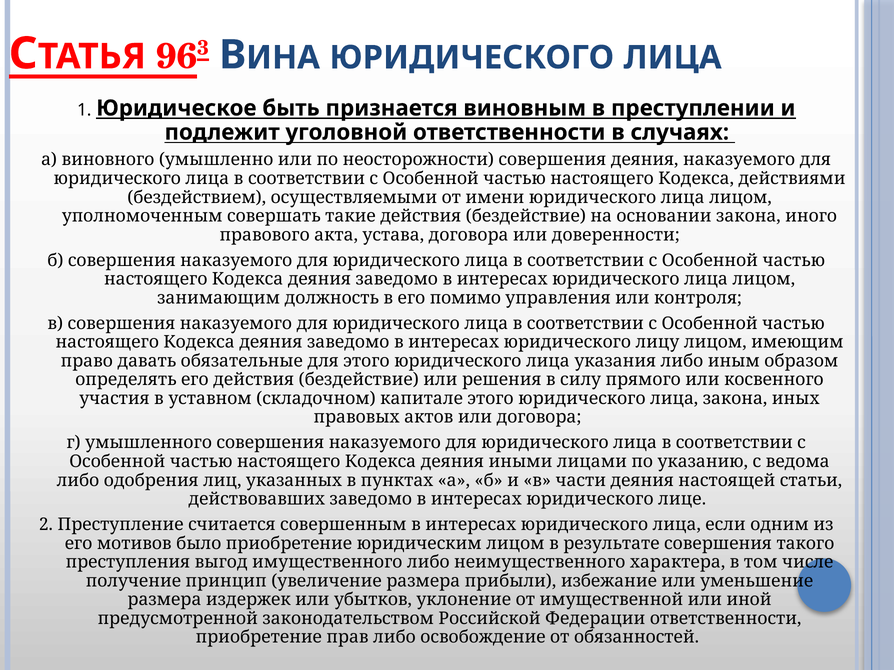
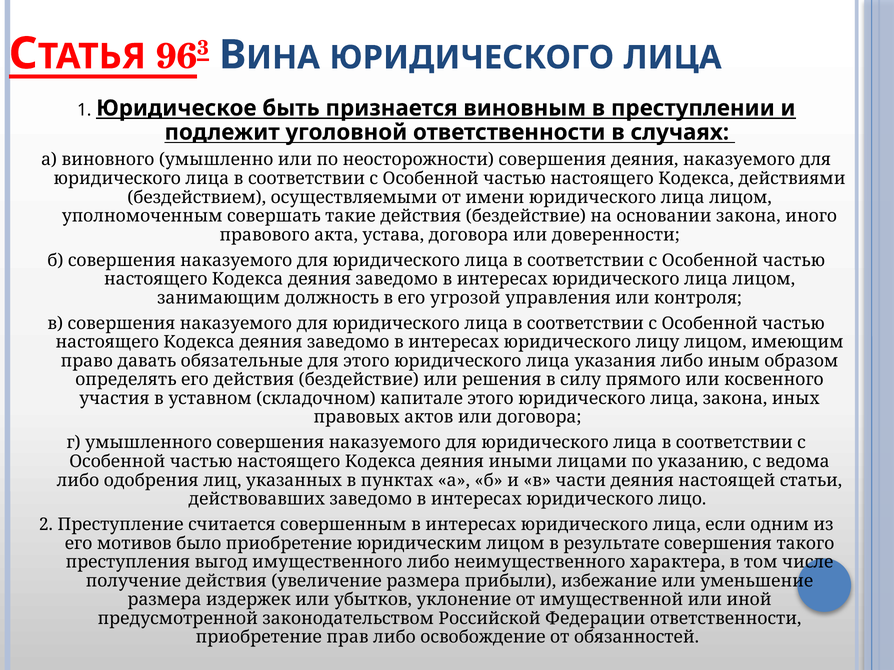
помимо: помимо -> угрозой
лице: лице -> лицо
получение принцип: принцип -> действия
